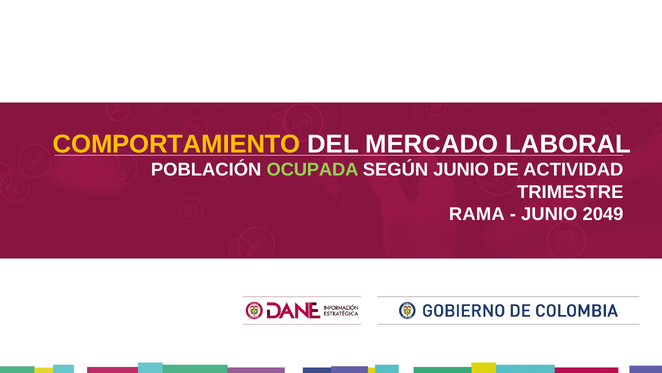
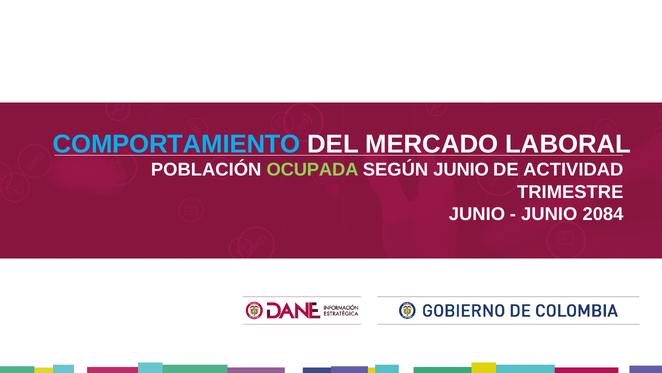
COMPORTAMIENTO colour: yellow -> light blue
RAMA at (477, 214): RAMA -> JUNIO
2049: 2049 -> 2084
